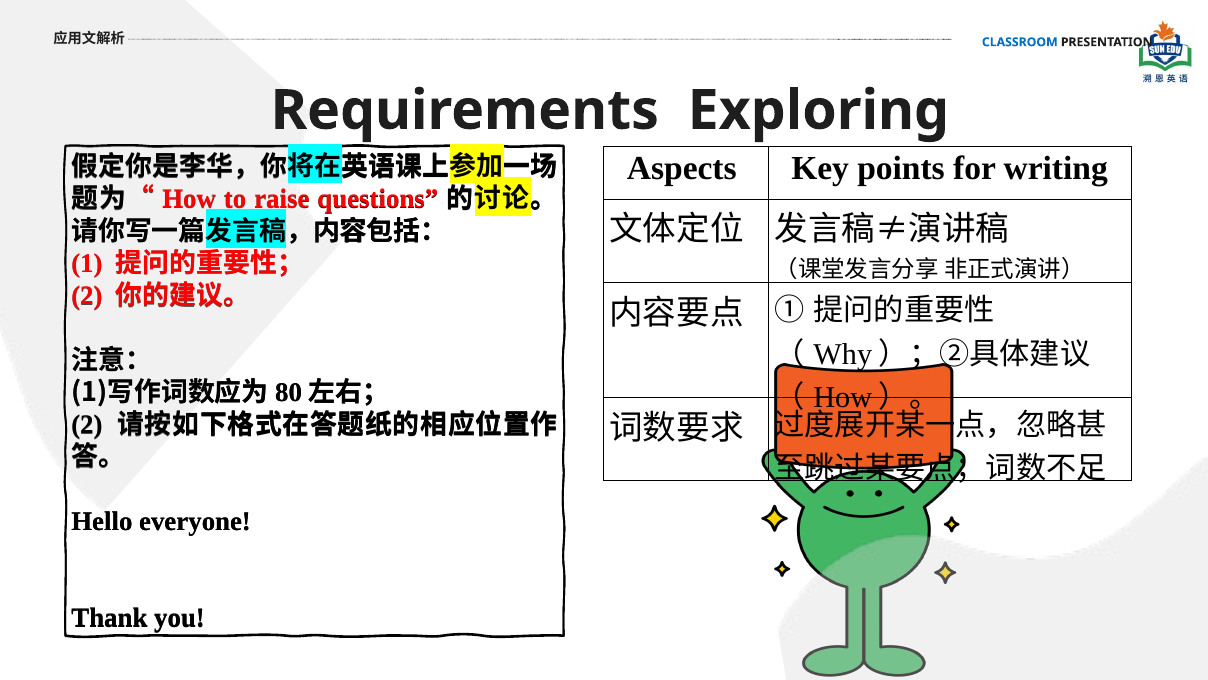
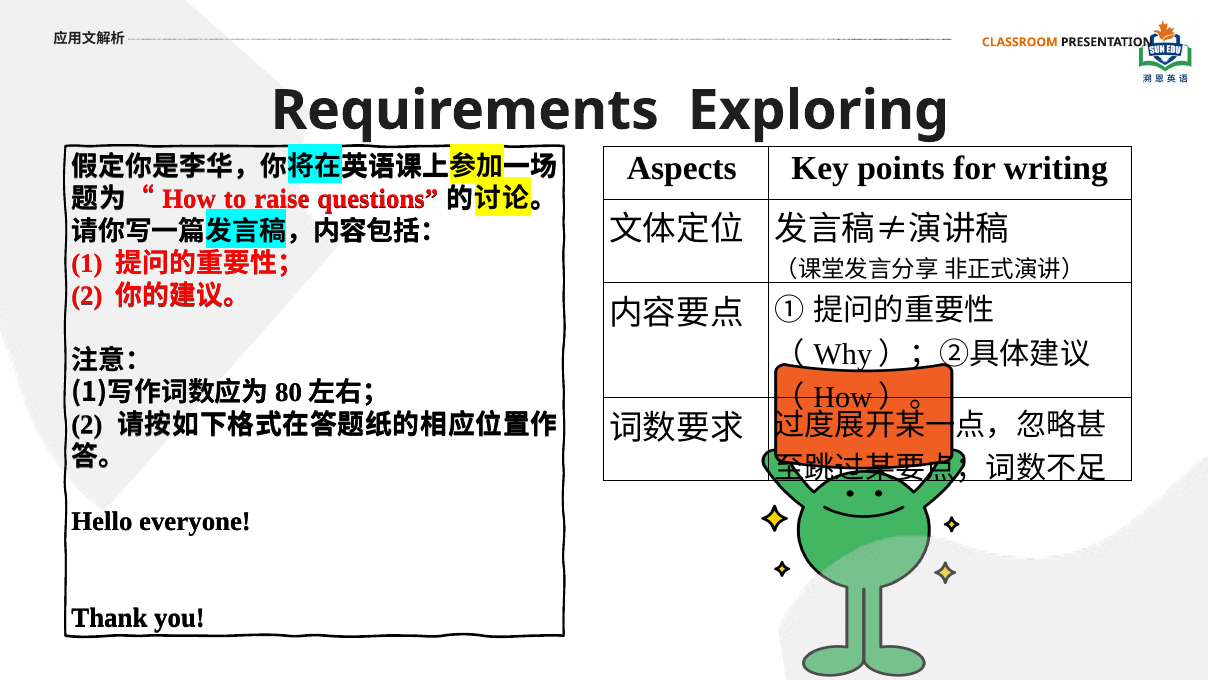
CLASSROOM colour: blue -> orange
